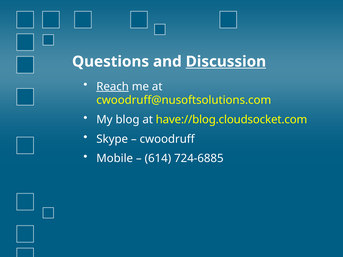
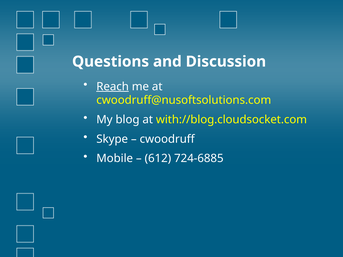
Discussion underline: present -> none
have://blog.cloudsocket.com: have://blog.cloudsocket.com -> with://blog.cloudsocket.com
614: 614 -> 612
